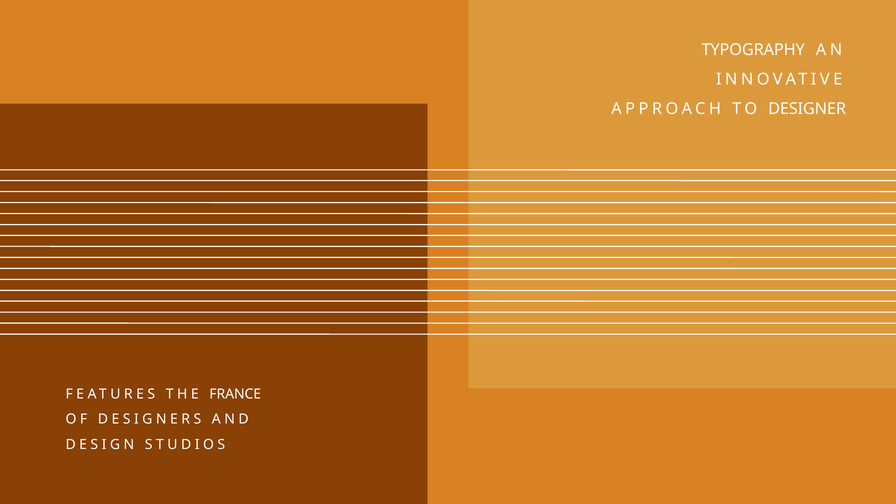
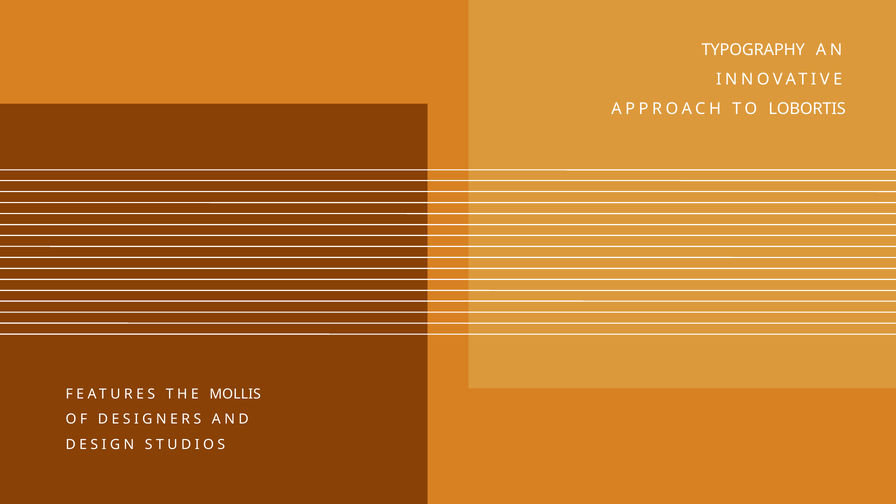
DESIGNER: DESIGNER -> LOBORTIS
FRANCE: FRANCE -> MOLLIS
